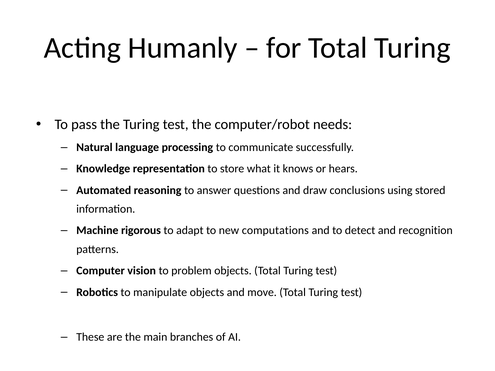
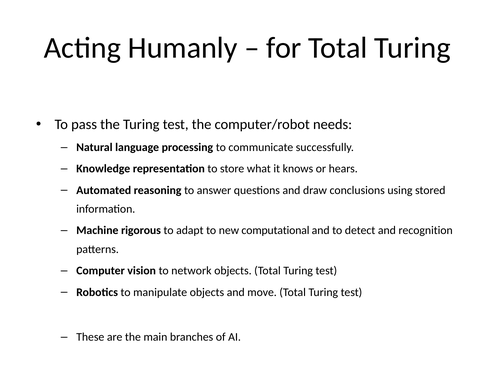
computations: computations -> computational
problem: problem -> network
